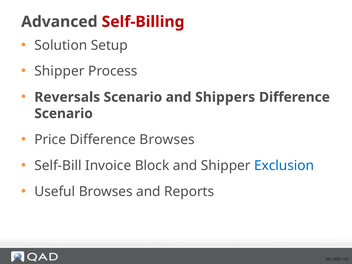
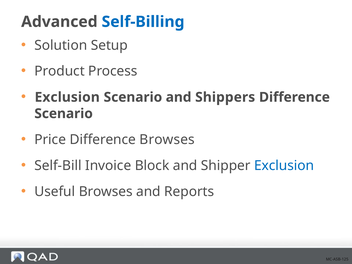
Self-Billing colour: red -> blue
Shipper at (59, 71): Shipper -> Product
Reversals at (67, 97): Reversals -> Exclusion
